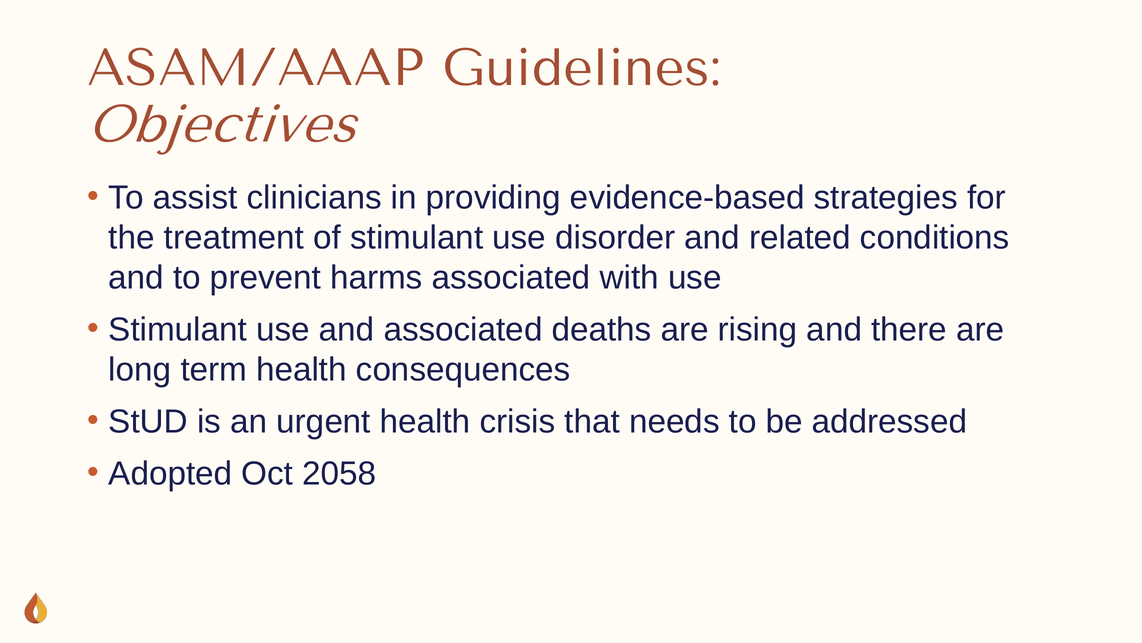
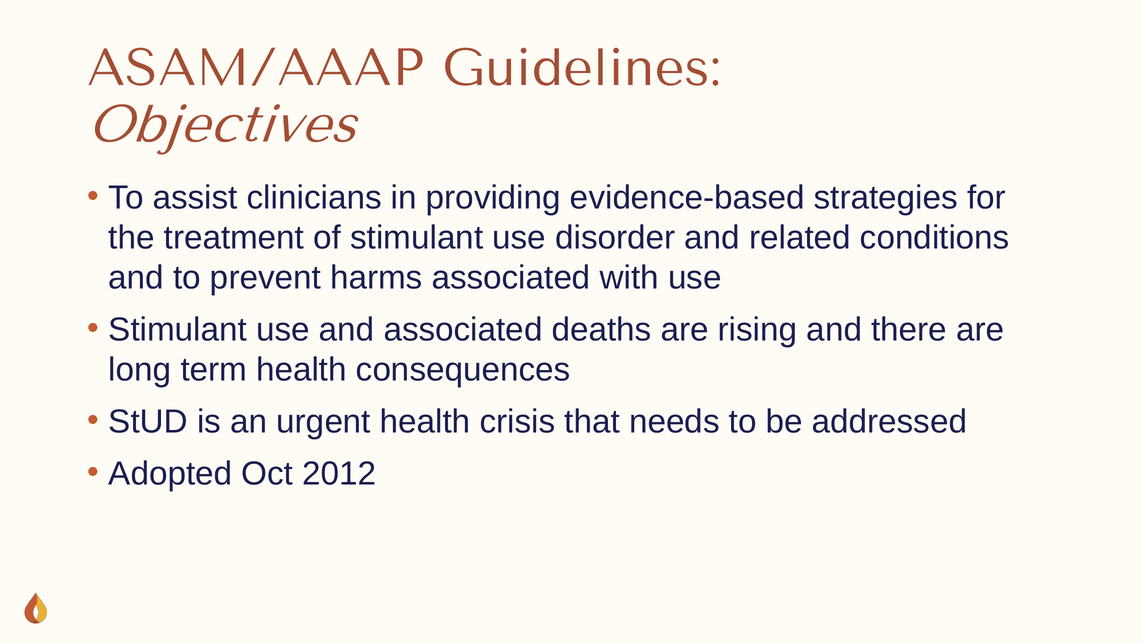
2058: 2058 -> 2012
